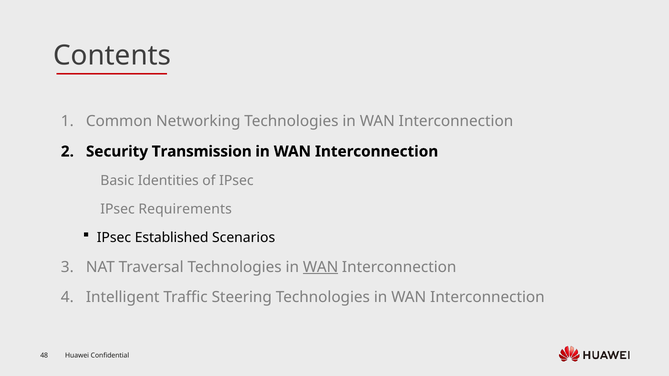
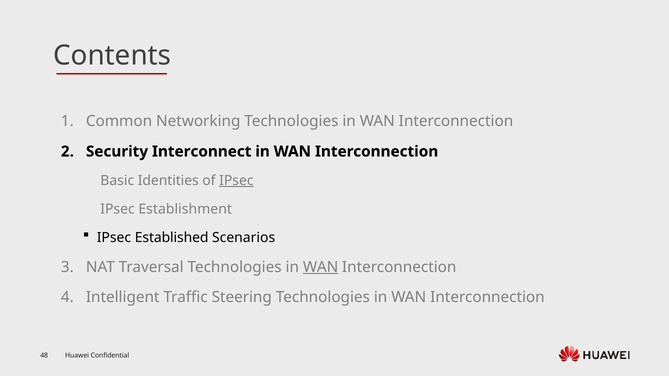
Transmission: Transmission -> Interconnect
IPsec at (236, 181) underline: none -> present
Requirements: Requirements -> Establishment
